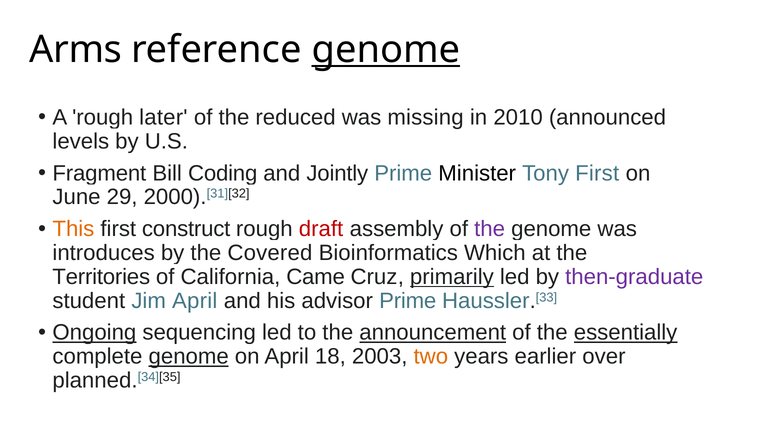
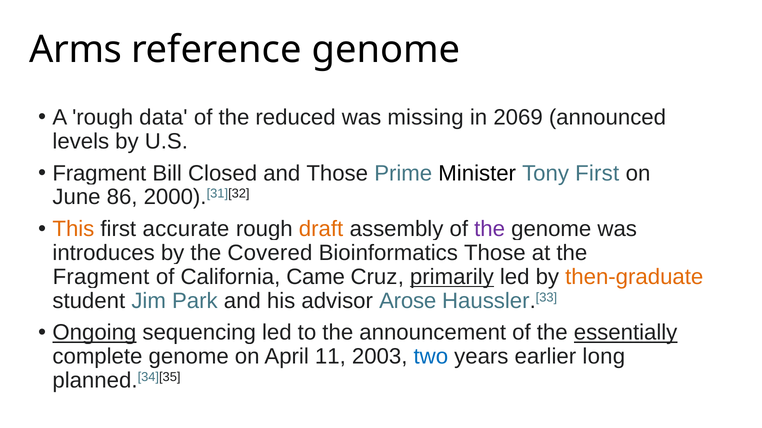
genome at (386, 50) underline: present -> none
later: later -> data
2010: 2010 -> 2069
Coding: Coding -> Closed
and Jointly: Jointly -> Those
29: 29 -> 86
construct: construct -> accurate
draft colour: red -> orange
Bioinformatics Which: Which -> Those
Territories at (101, 277): Territories -> Fragment
then-graduate colour: purple -> orange
Jim April: April -> Park
advisor Prime: Prime -> Arose
announcement underline: present -> none
genome at (189, 357) underline: present -> none
18: 18 -> 11
two colour: orange -> blue
over: over -> long
